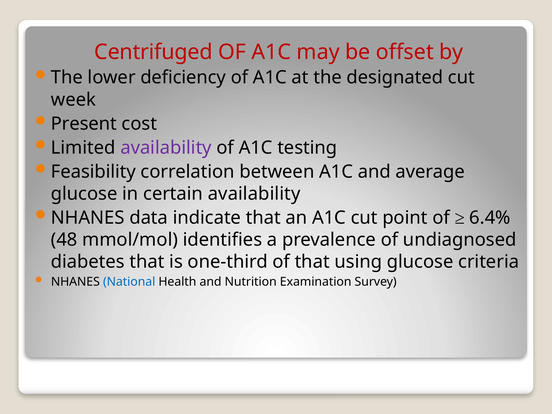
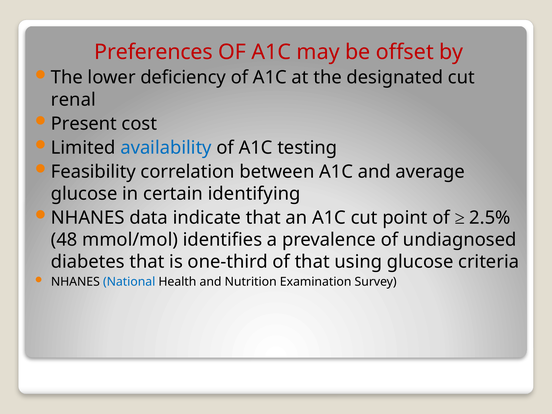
Centrifuged: Centrifuged -> Preferences
week: week -> renal
availability at (166, 148) colour: purple -> blue
certain availability: availability -> identifying
6.4%: 6.4% -> 2.5%
